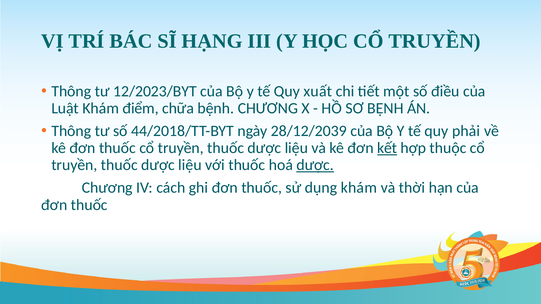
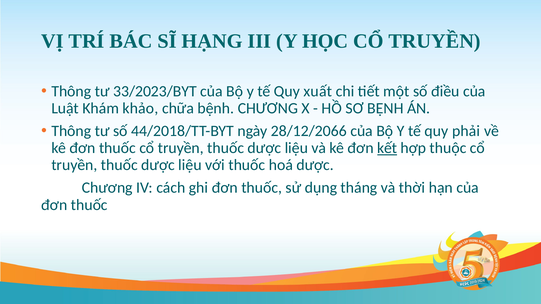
12/2023/BYT: 12/2023/BYT -> 33/2023/BYT
điểm: điểm -> khảo
28/12/2039: 28/12/2039 -> 28/12/2066
dược at (315, 165) underline: present -> none
dụng khám: khám -> tháng
